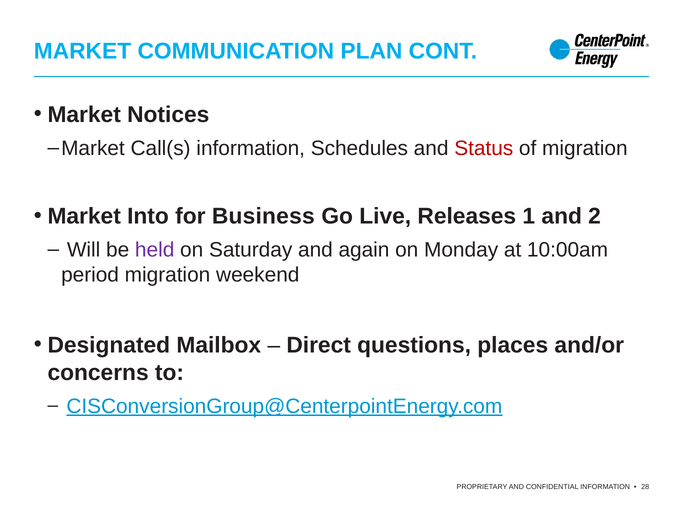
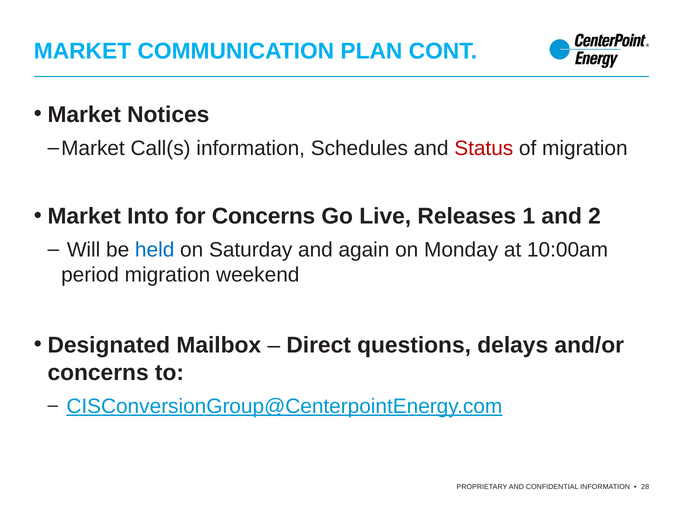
for Business: Business -> Concerns
held colour: purple -> blue
places: places -> delays
